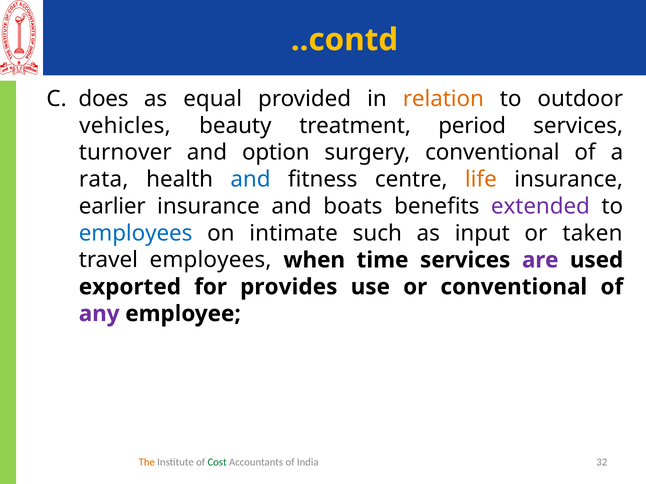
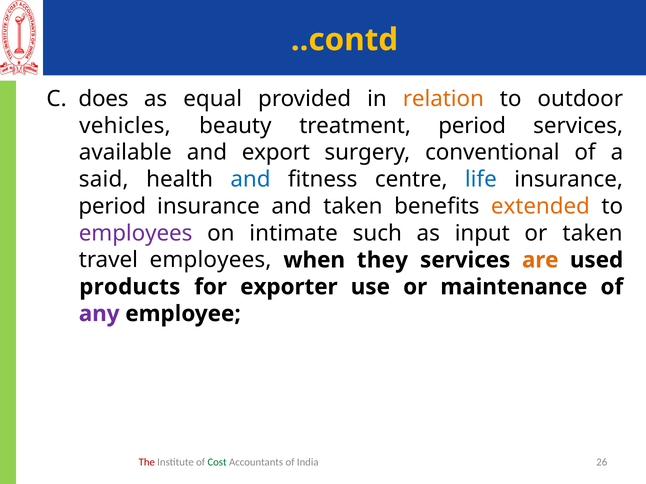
turnover: turnover -> available
option: option -> export
rata: rata -> said
life colour: orange -> blue
earlier at (112, 207): earlier -> period
and boats: boats -> taken
extended colour: purple -> orange
employees at (136, 233) colour: blue -> purple
time: time -> they
are colour: purple -> orange
exported: exported -> products
provides: provides -> exporter
or conventional: conventional -> maintenance
The colour: orange -> red
32: 32 -> 26
